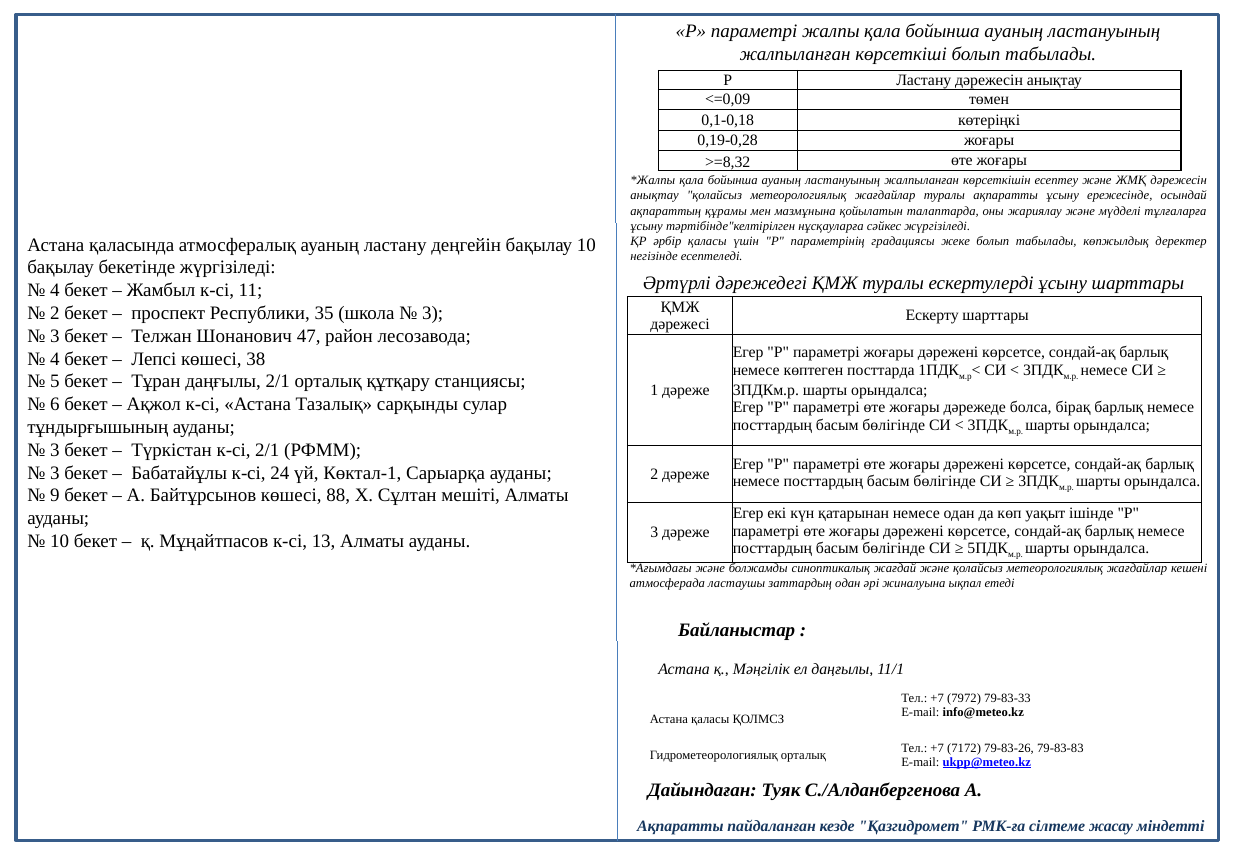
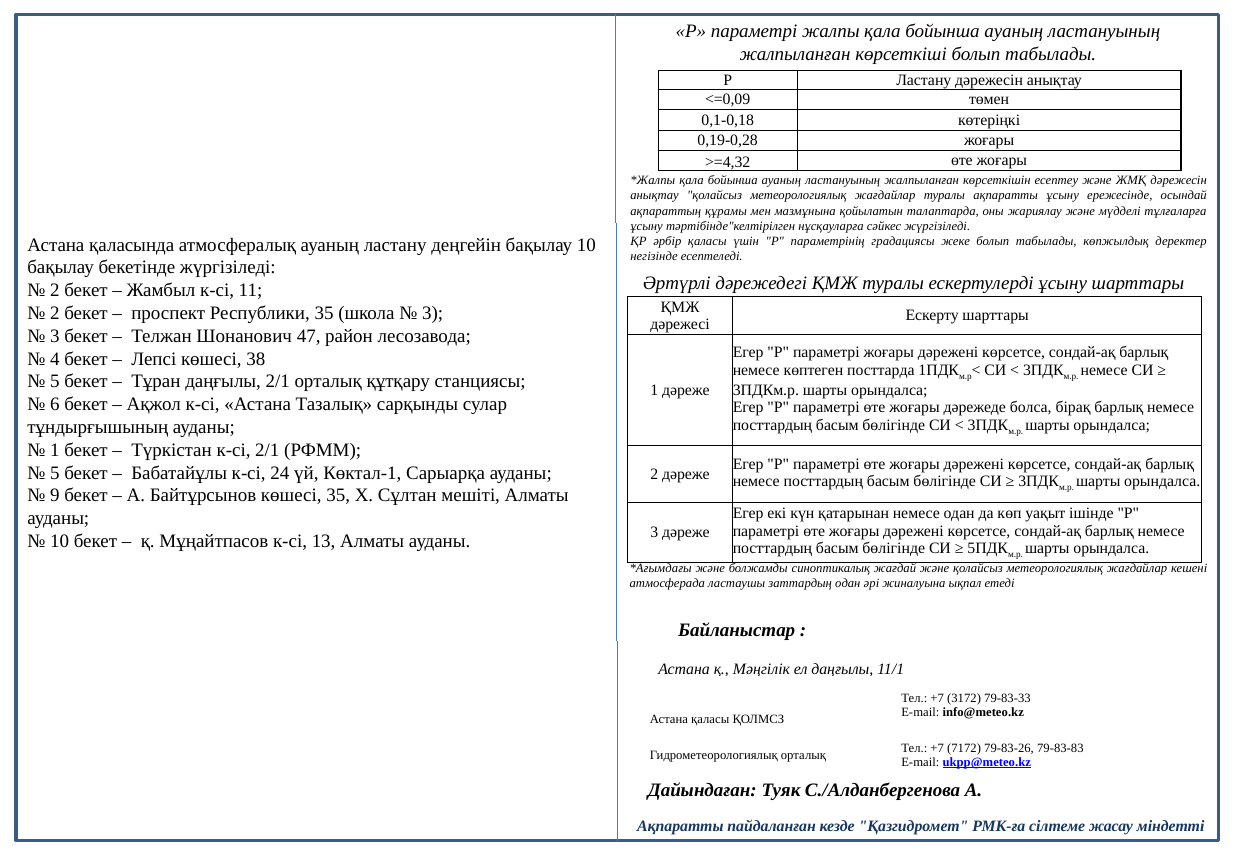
>=8,32: >=8,32 -> >=4,32
4 at (55, 290): 4 -> 2
3 at (55, 450): 3 -> 1
3 at (55, 473): 3 -> 5
көшесі 88: 88 -> 35
7972: 7972 -> 3172
